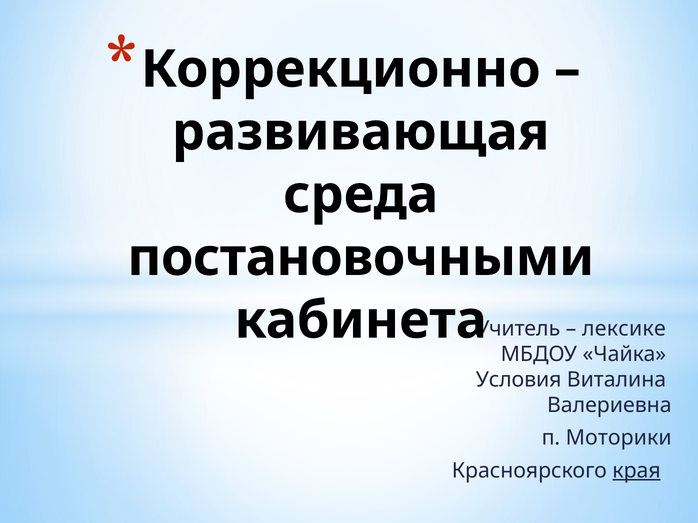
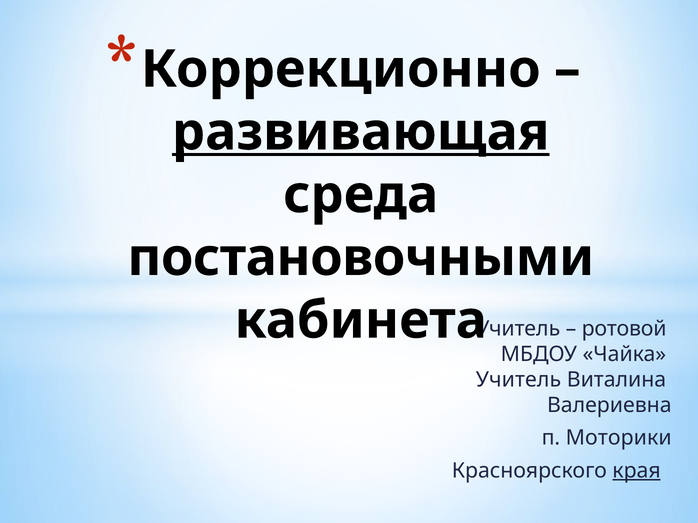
развивающая underline: none -> present
лексике: лексике -> ротовой
Условия at (519, 380): Условия -> Учитель
